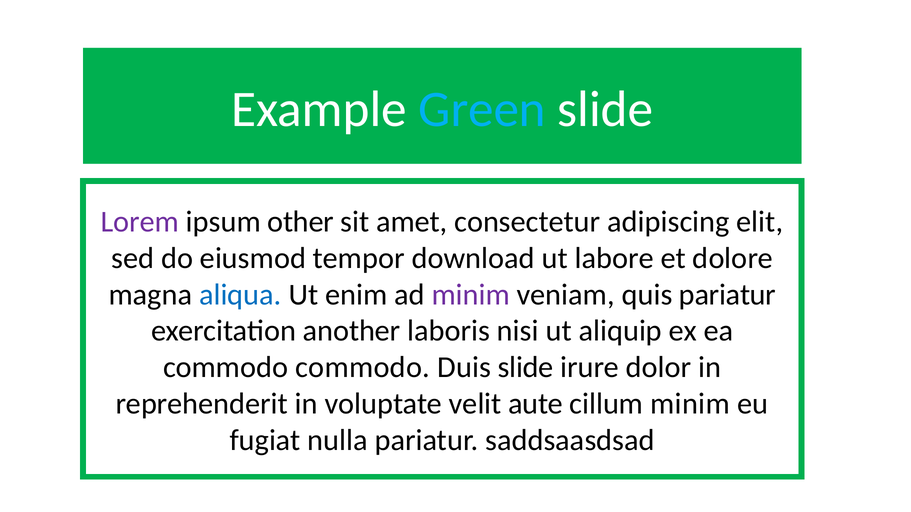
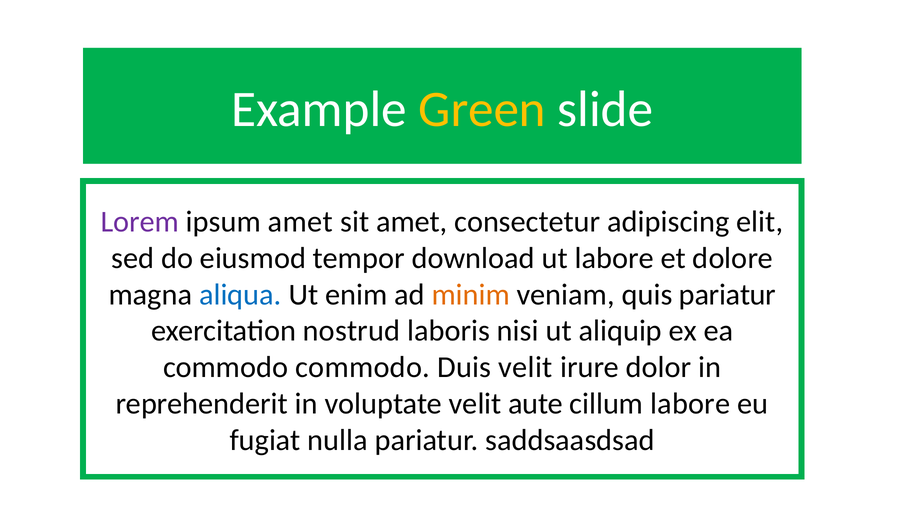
Green colour: light blue -> yellow
ipsum other: other -> amet
minim at (471, 295) colour: purple -> orange
another: another -> nostrud
Duis slide: slide -> velit
cillum minim: minim -> labore
